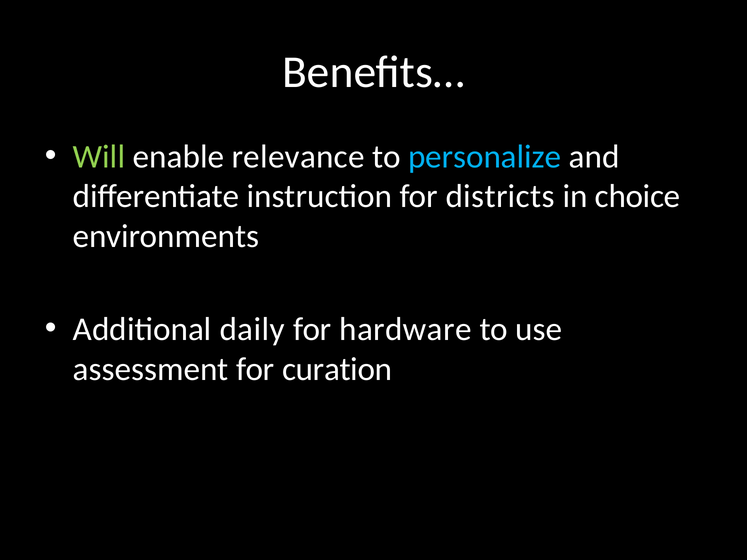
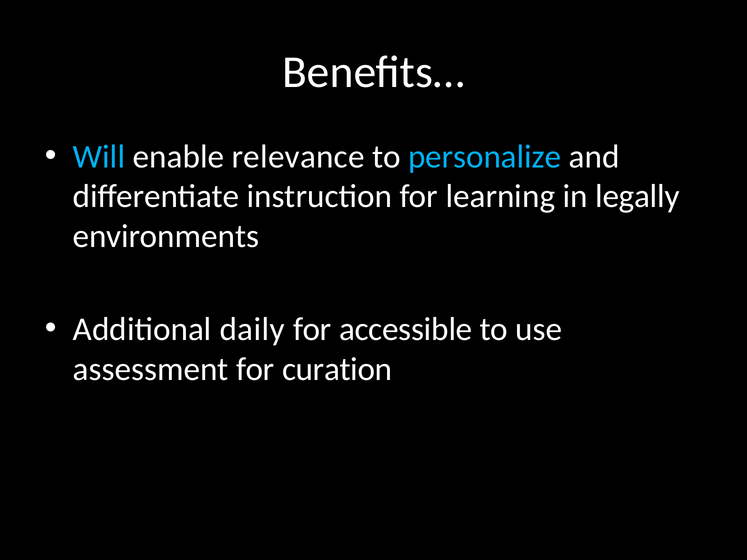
Will colour: light green -> light blue
districts: districts -> learning
choice: choice -> legally
hardware: hardware -> accessible
